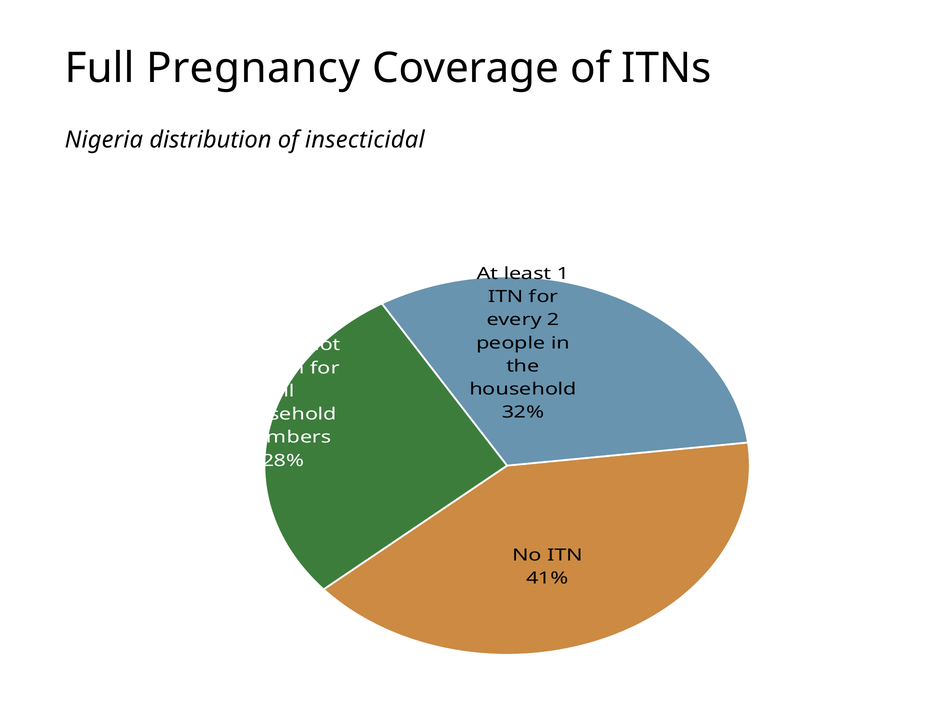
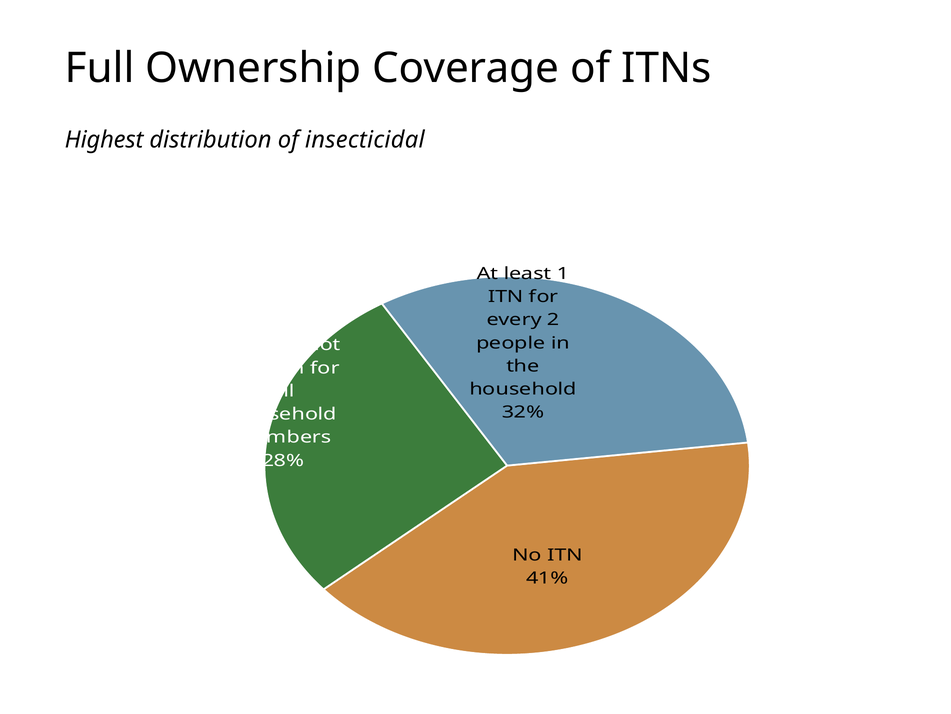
Pregnancy: Pregnancy -> Ownership
Nigeria: Nigeria -> Highest
